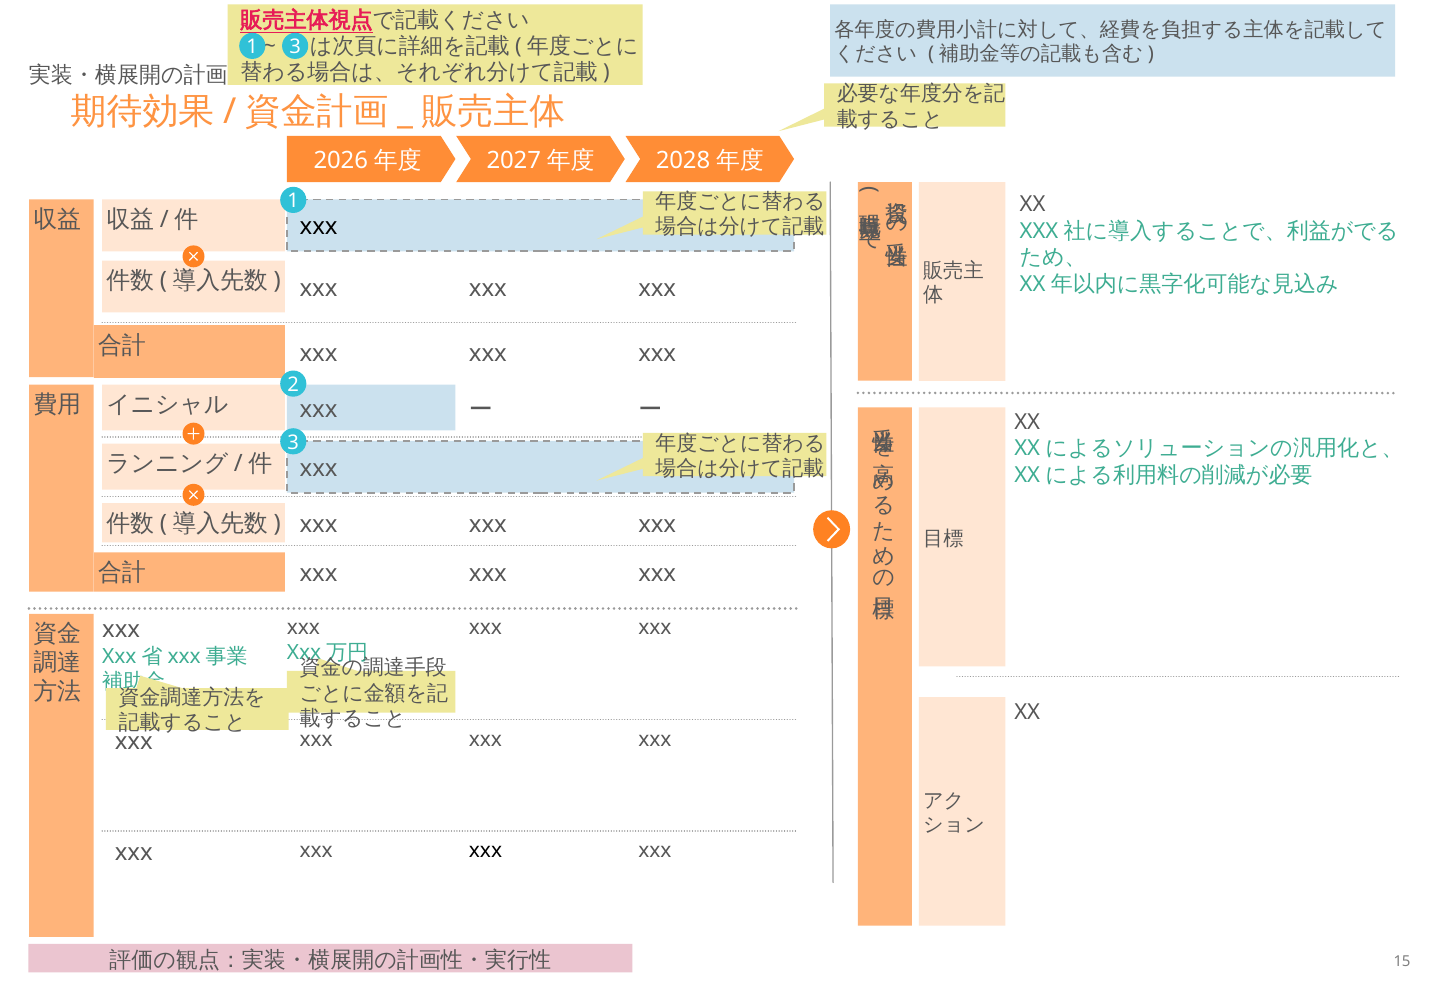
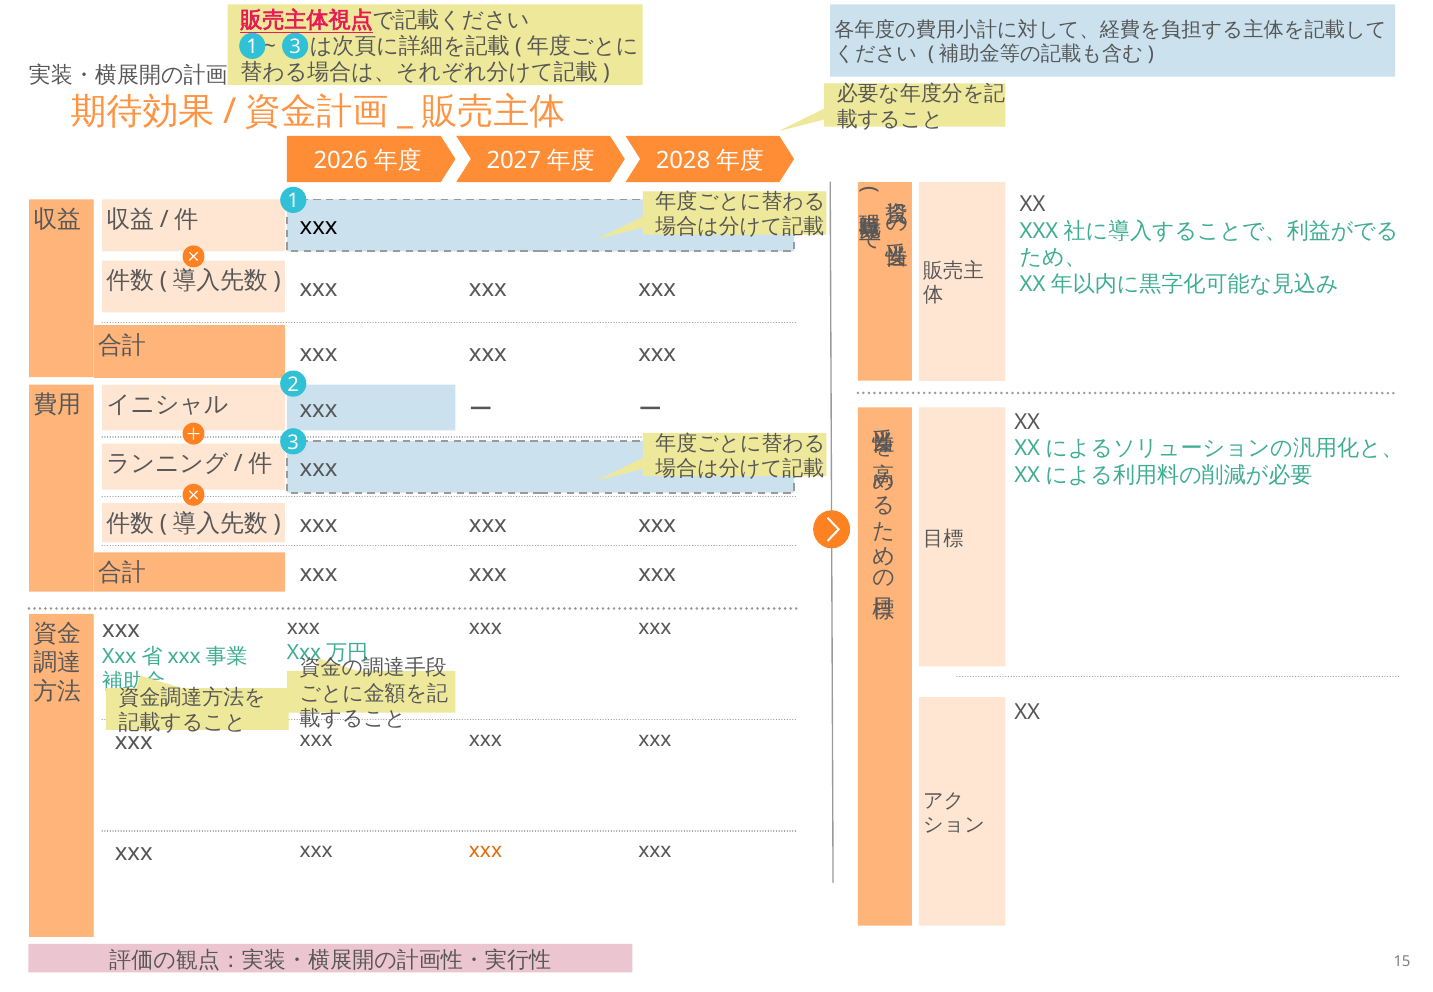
xxx at (486, 851) colour: black -> orange
